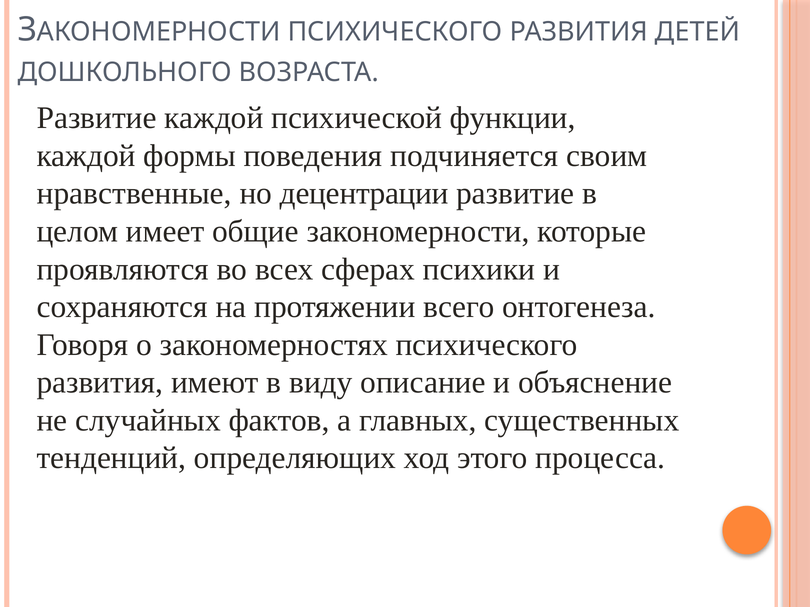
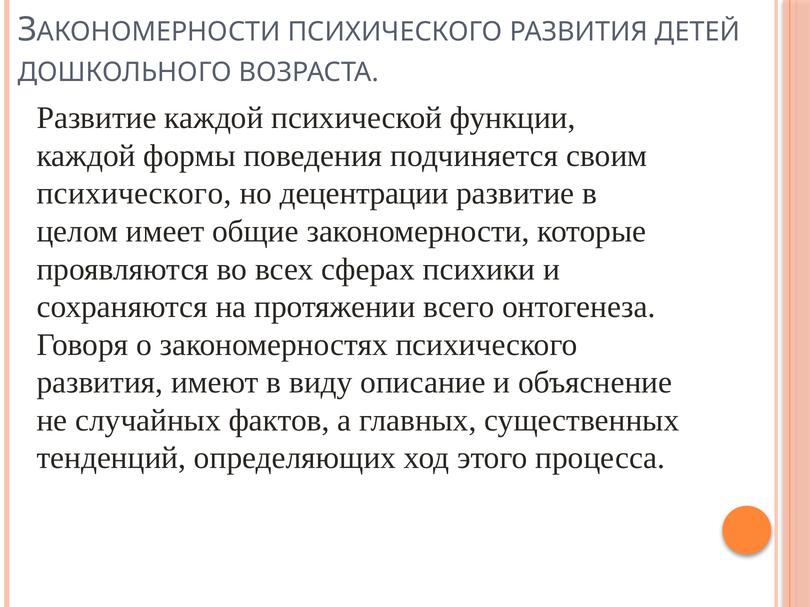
нравственные at (134, 194): нравственные -> психического
